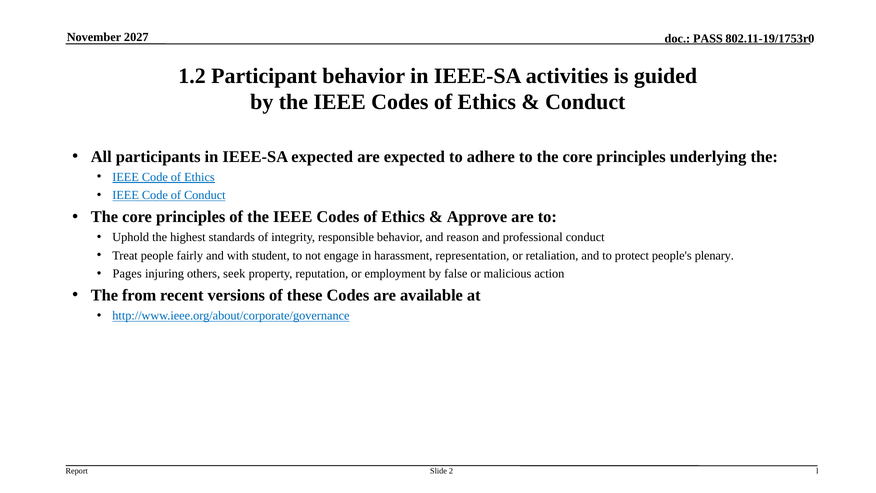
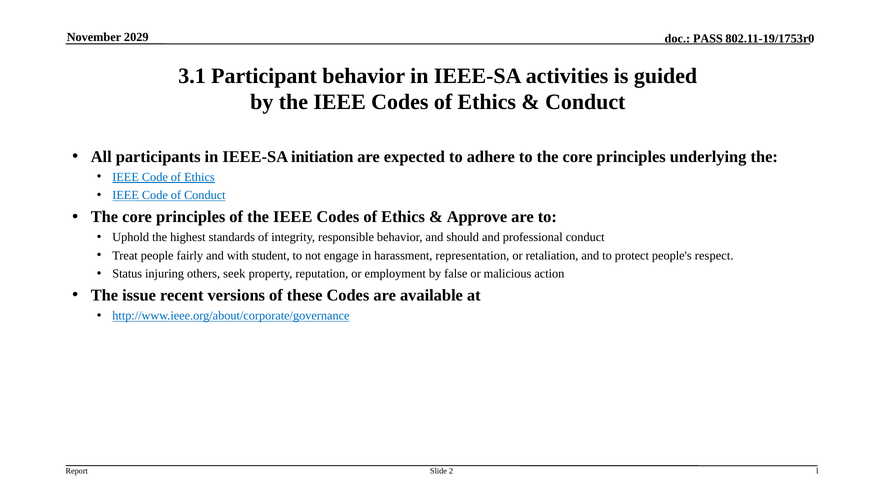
2027: 2027 -> 2029
1.2: 1.2 -> 3.1
IEEE-SA expected: expected -> initiation
reason: reason -> should
plenary: plenary -> respect
Pages: Pages -> Status
from: from -> issue
